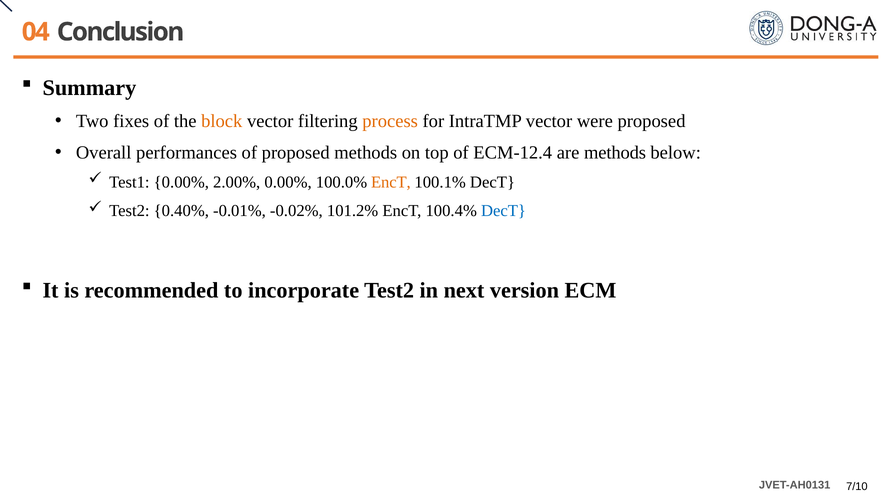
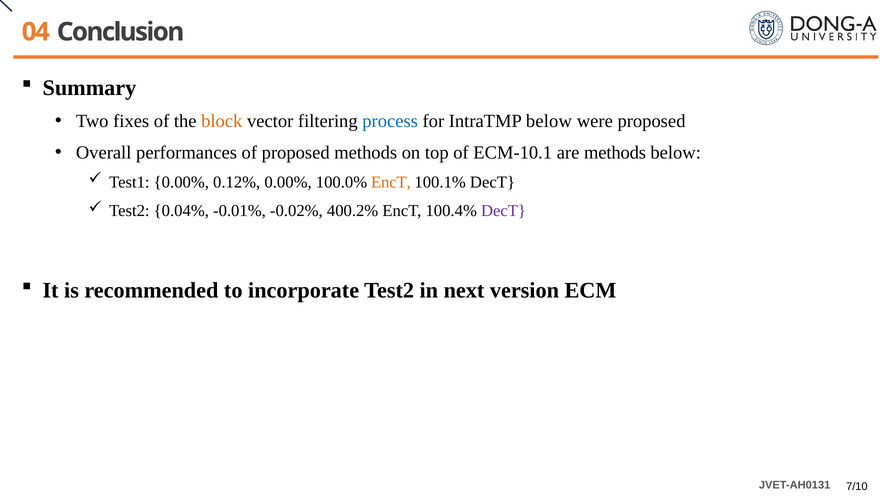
process colour: orange -> blue
IntraTMP vector: vector -> below
ECM-12.4: ECM-12.4 -> ECM-10.1
2.00%: 2.00% -> 0.12%
0.40%: 0.40% -> 0.04%
101.2%: 101.2% -> 400.2%
DecT at (503, 211) colour: blue -> purple
